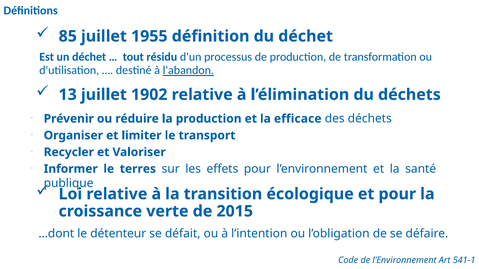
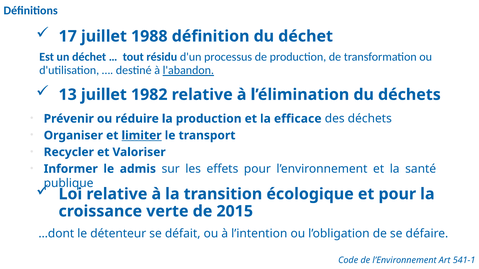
85: 85 -> 17
1955: 1955 -> 1988
1902: 1902 -> 1982
limiter underline: none -> present
terres: terres -> admis
